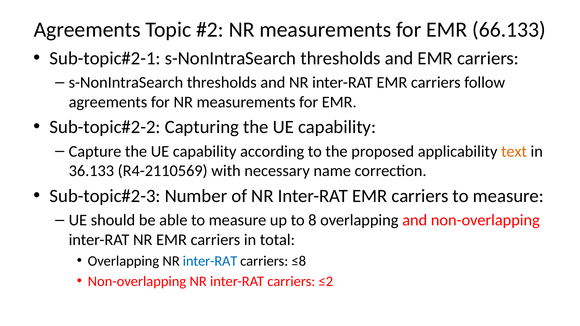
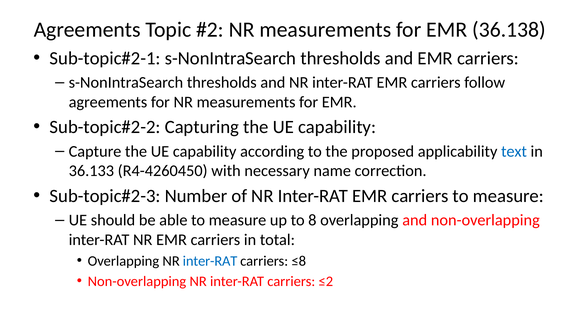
66.133: 66.133 -> 36.138
text colour: orange -> blue
R4-2110569: R4-2110569 -> R4-4260450
